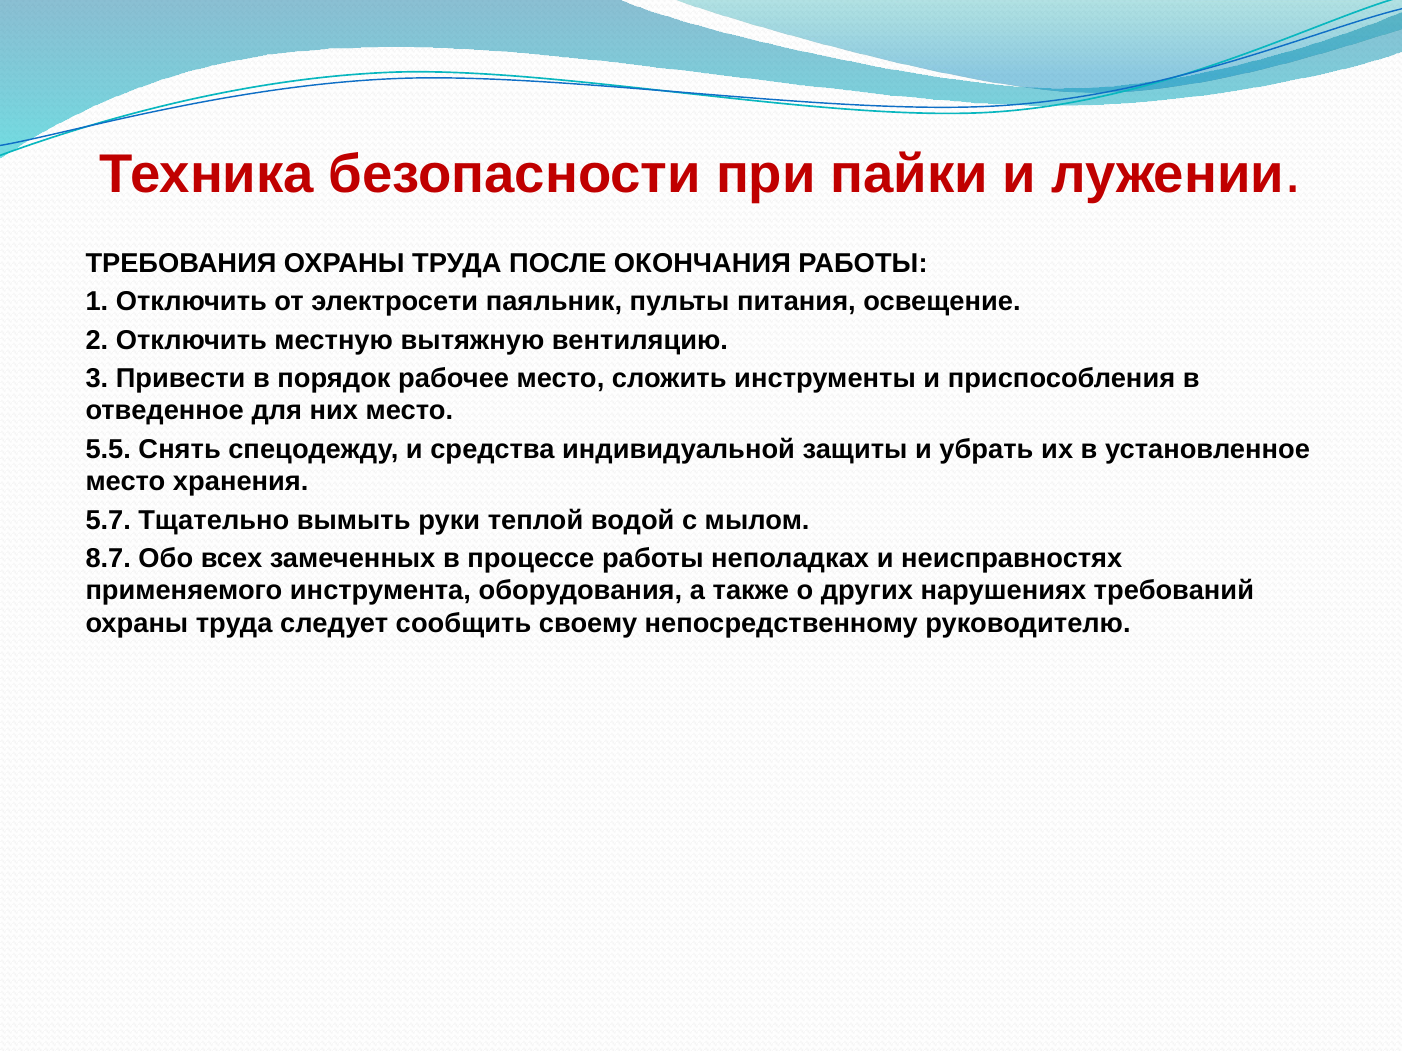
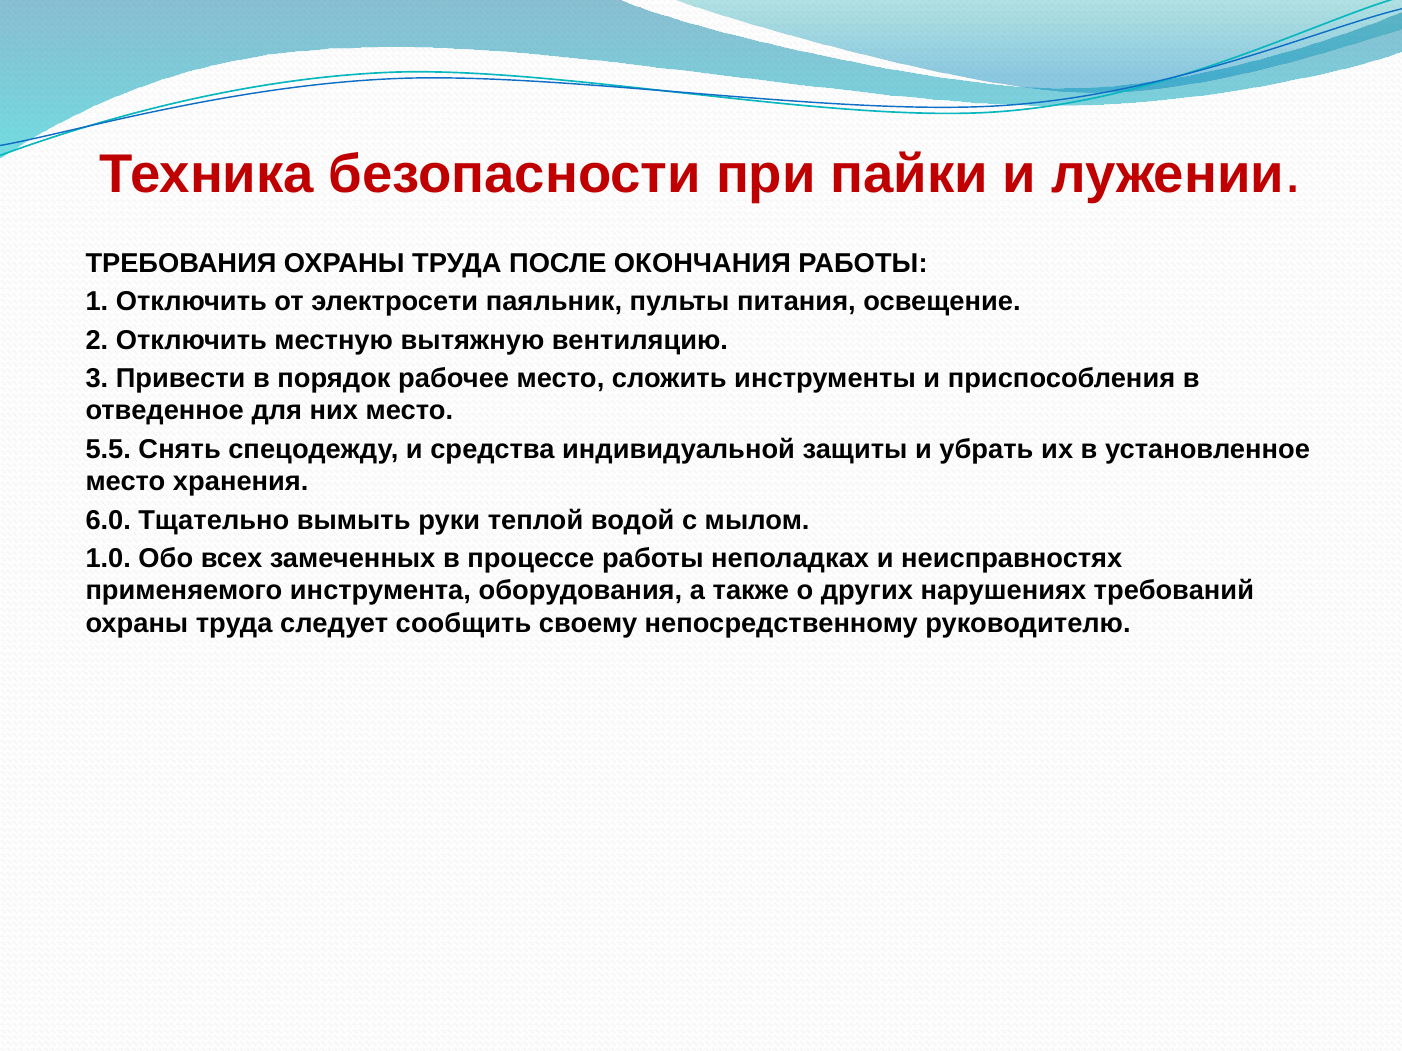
5.7: 5.7 -> 6.0
8.7: 8.7 -> 1.0
